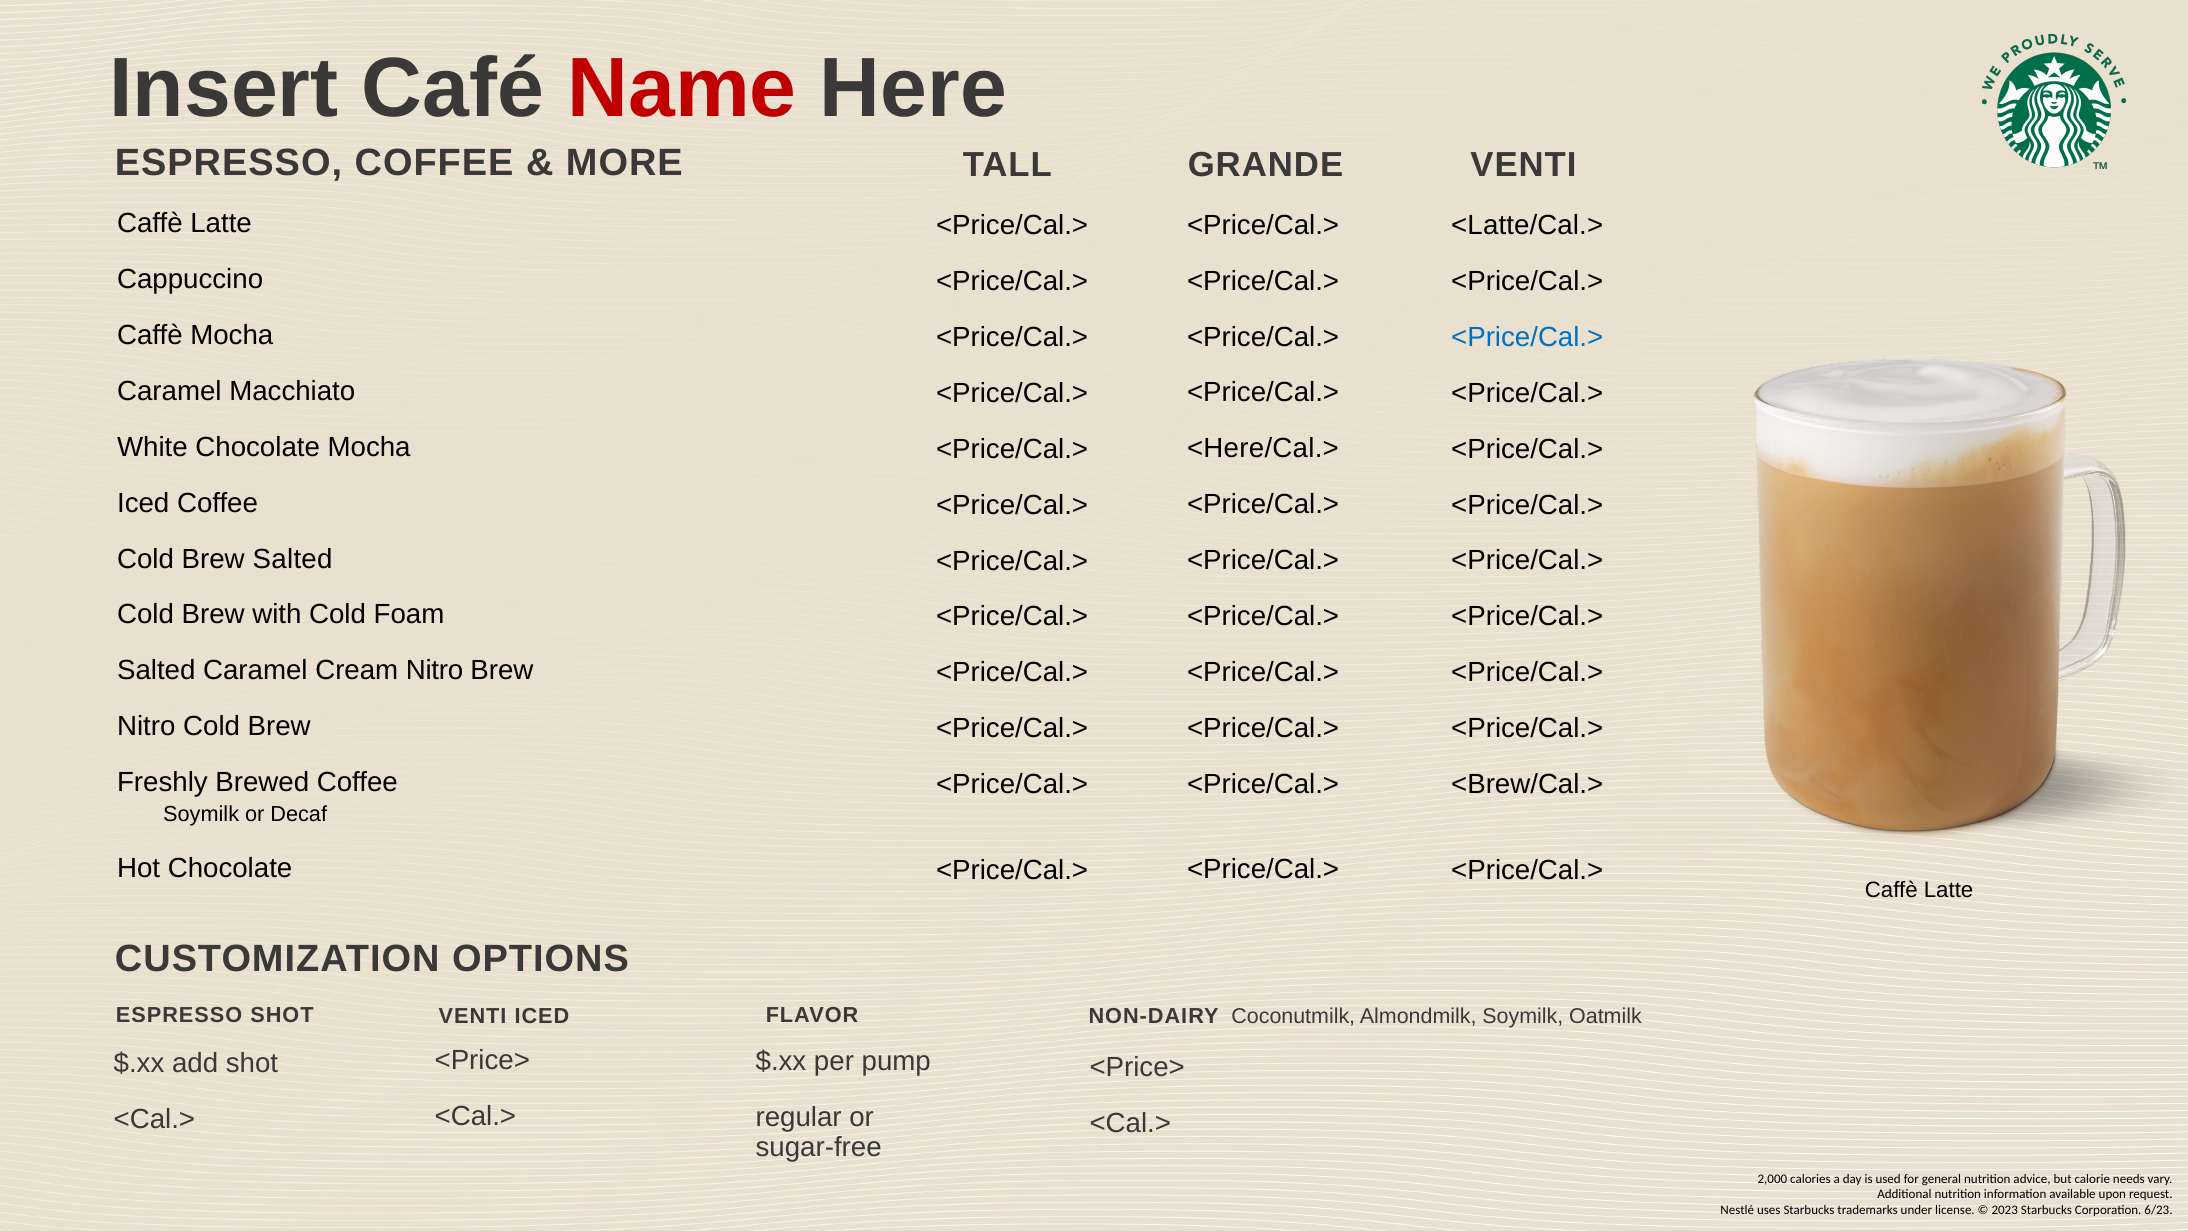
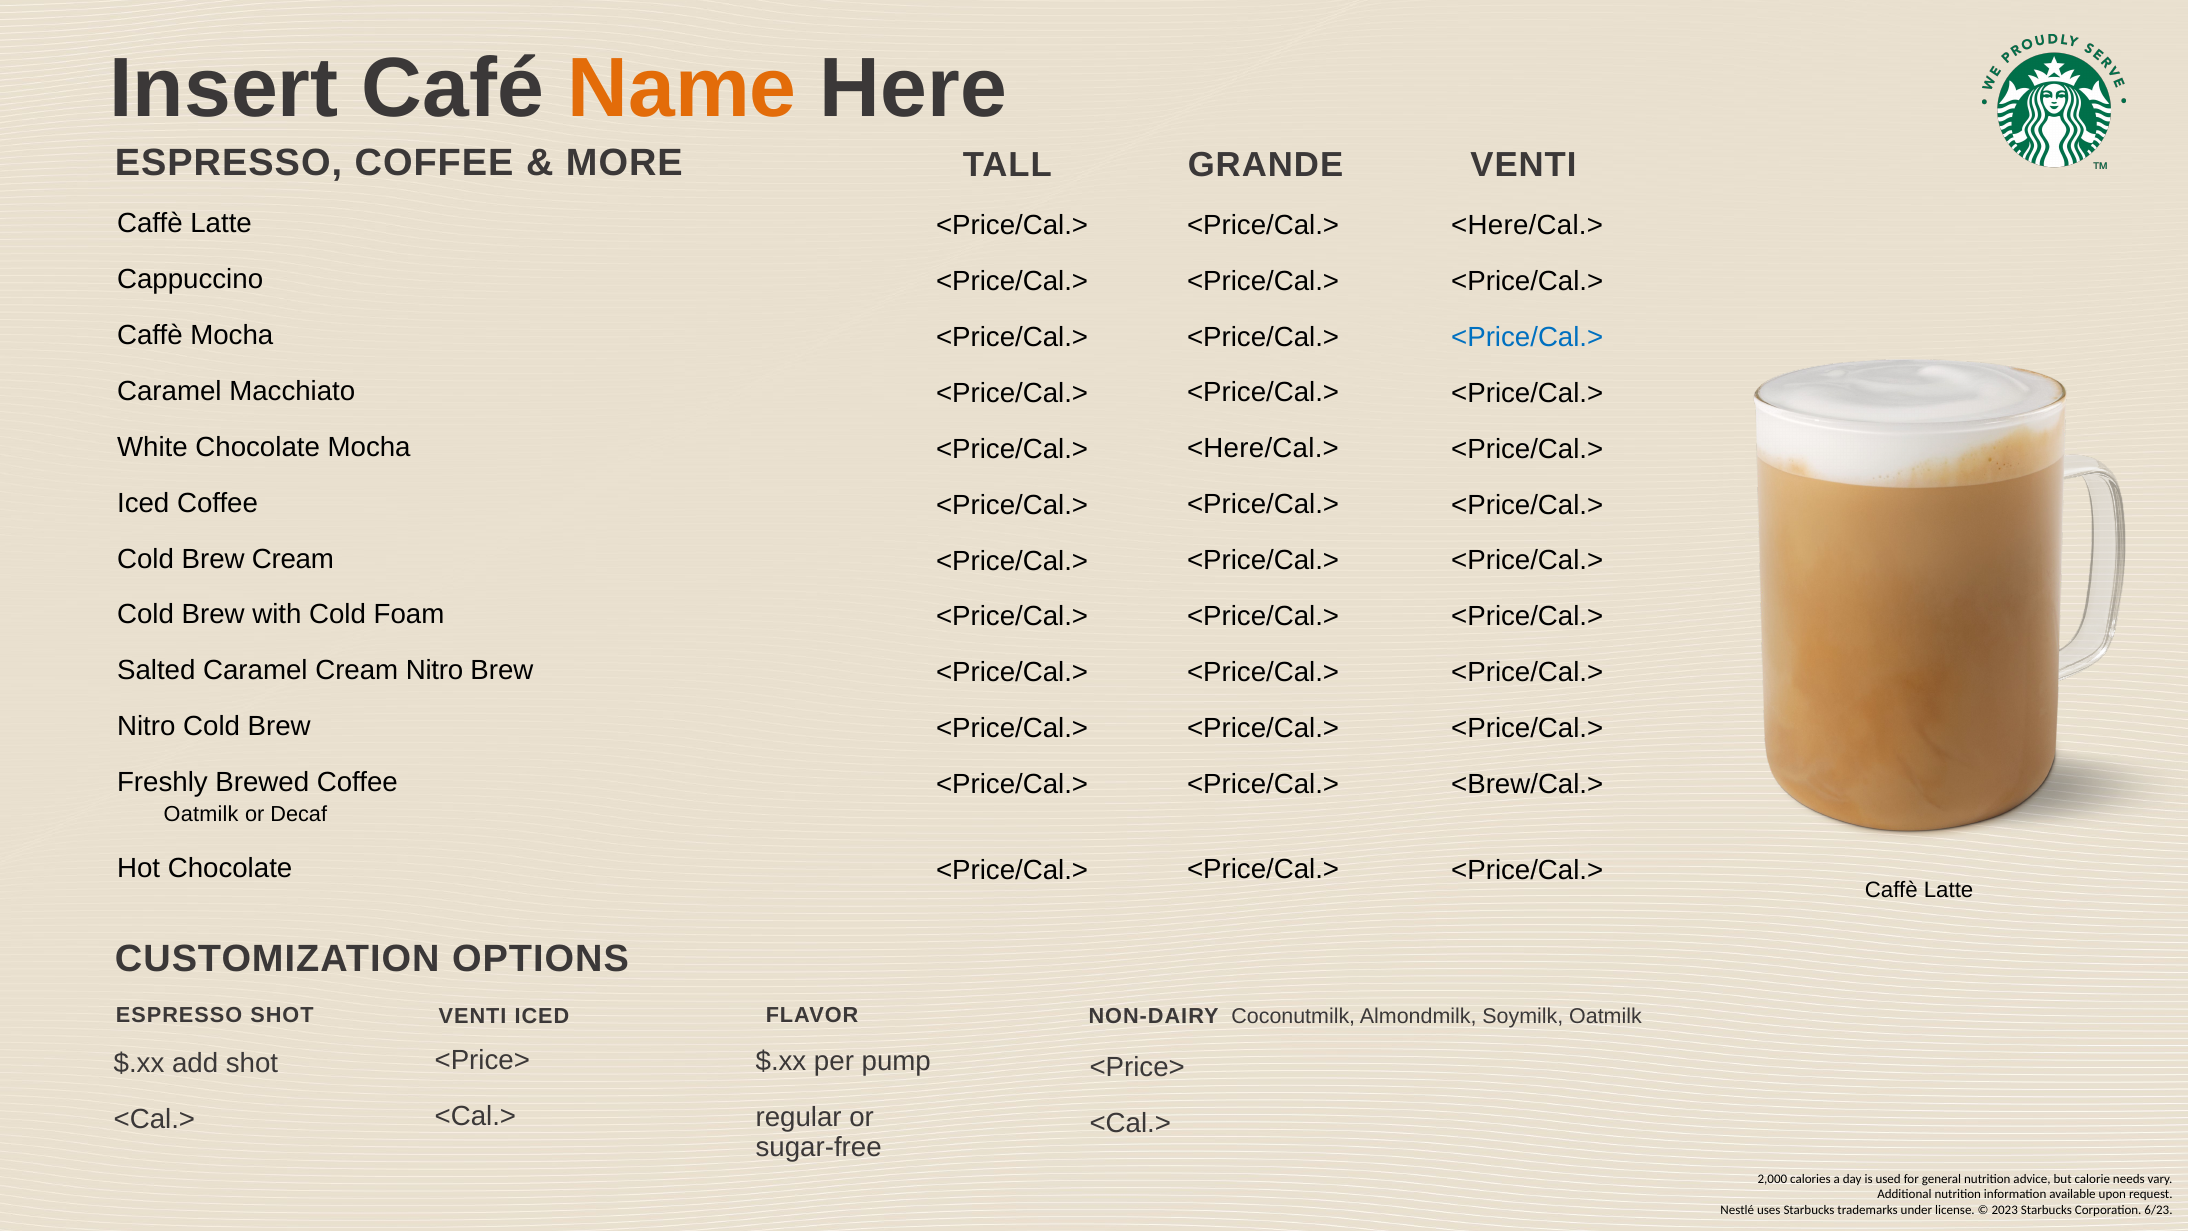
Name colour: red -> orange
<Latte/Cal.> at (1527, 226): <Latte/Cal.> -> <Here/Cal.>
Brew Salted: Salted -> Cream
Soymilk at (201, 814): Soymilk -> Oatmilk
